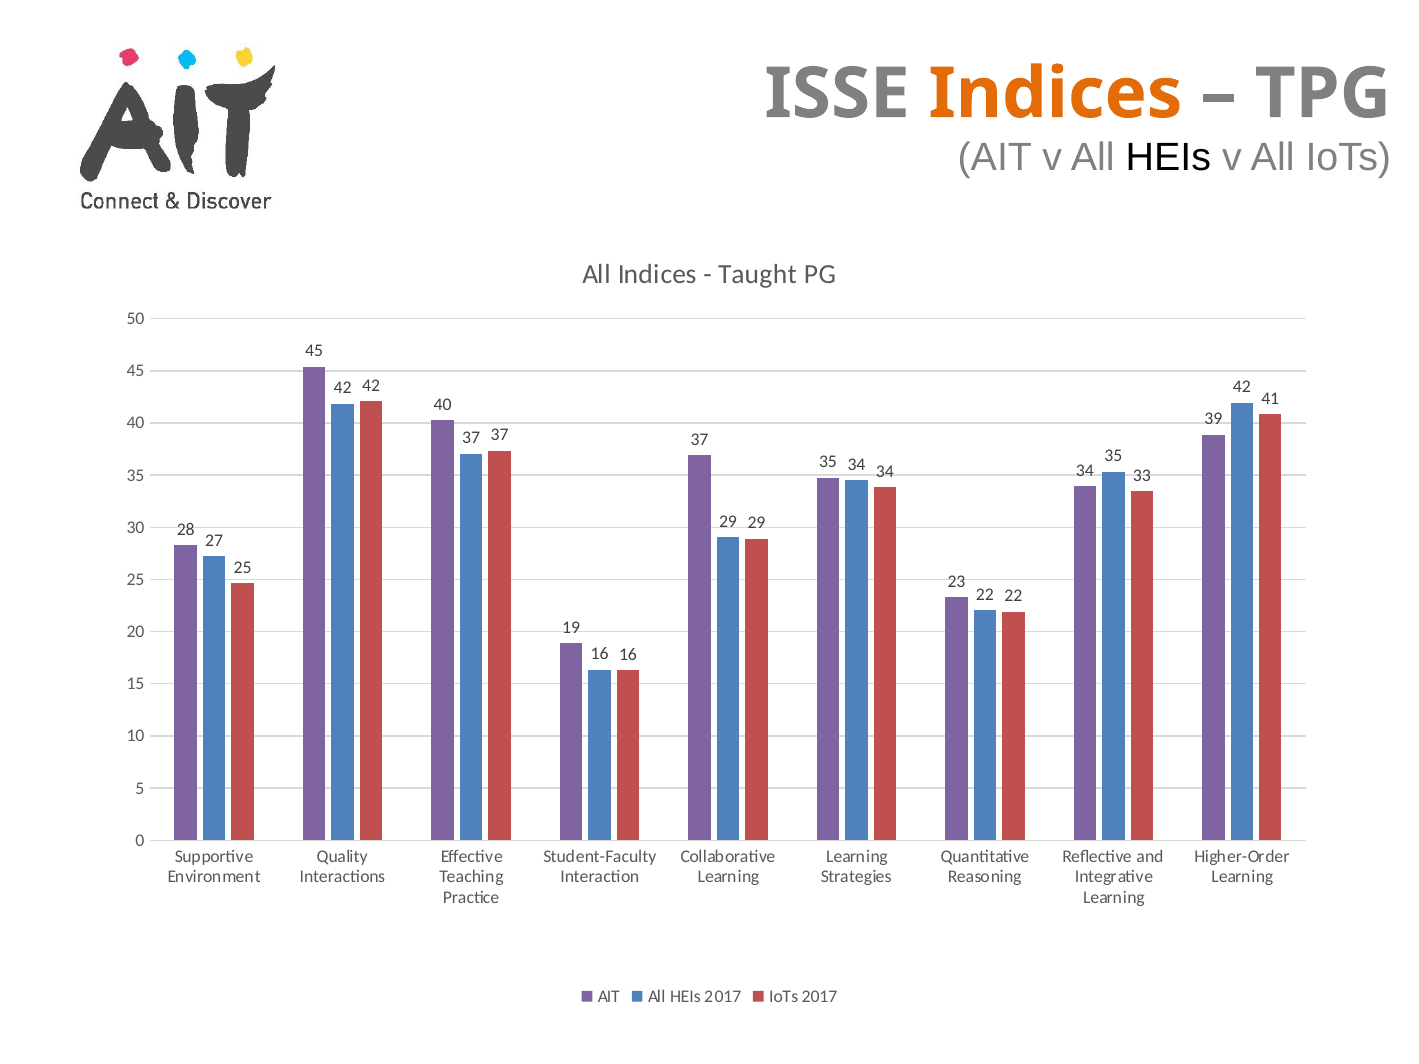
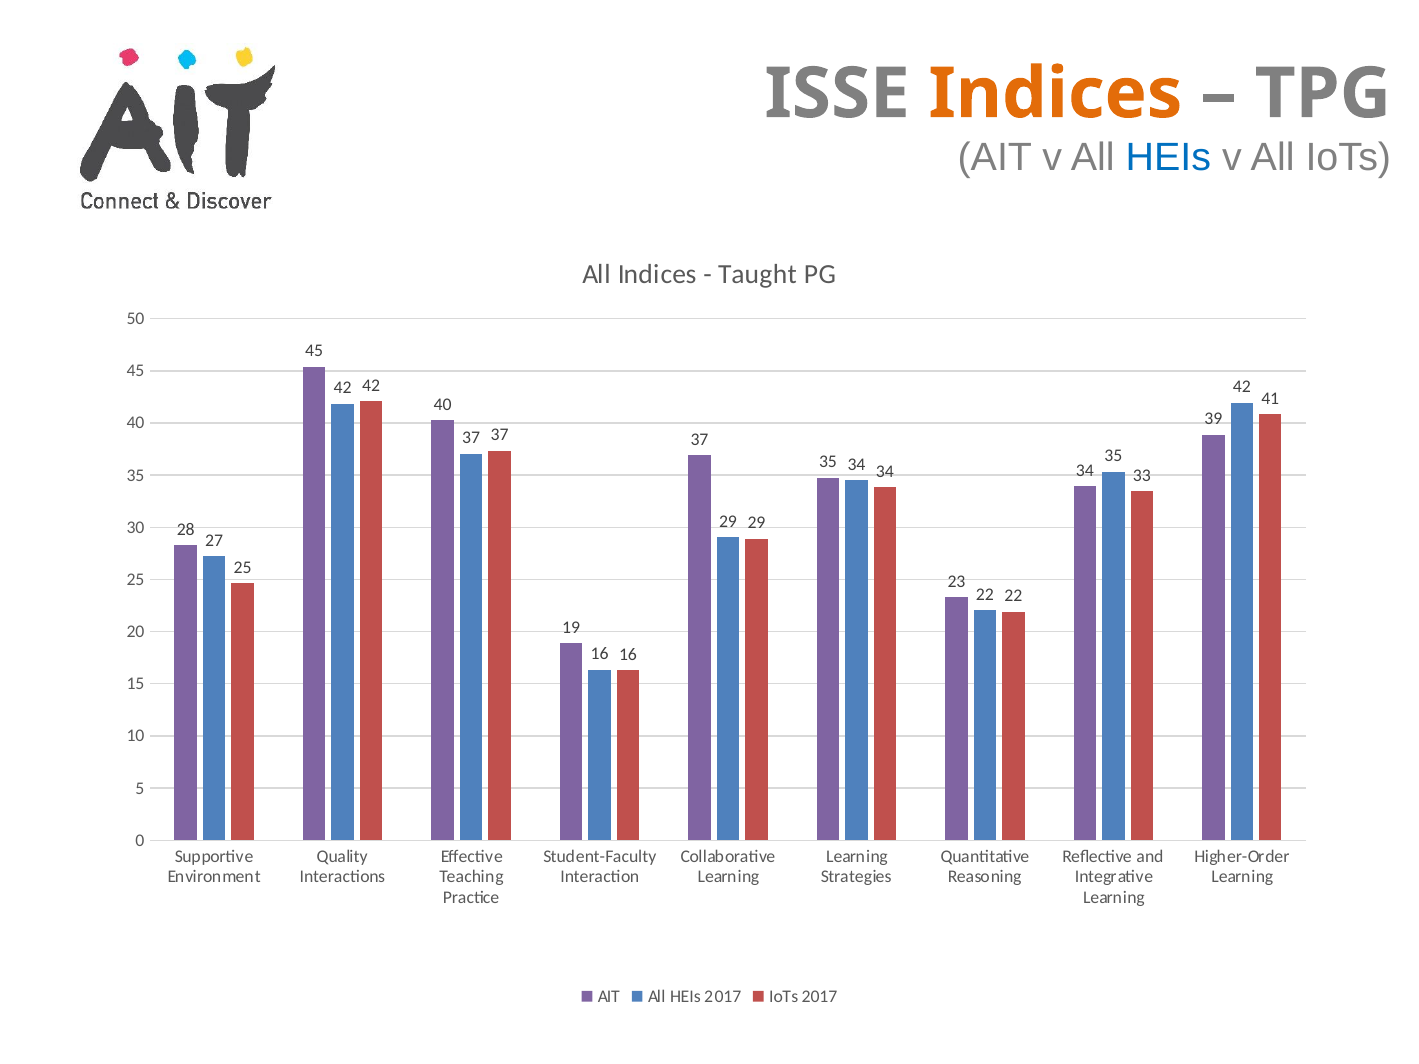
HEIs at (1168, 158) colour: black -> blue
